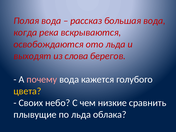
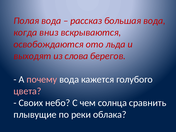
река: река -> вниз
цвета colour: yellow -> pink
низкие: низкие -> солнца
по льда: льда -> реки
